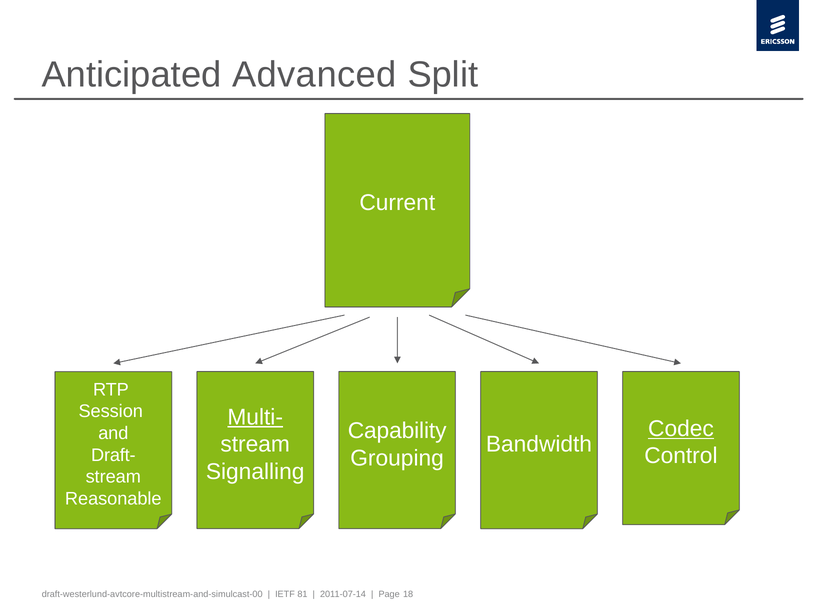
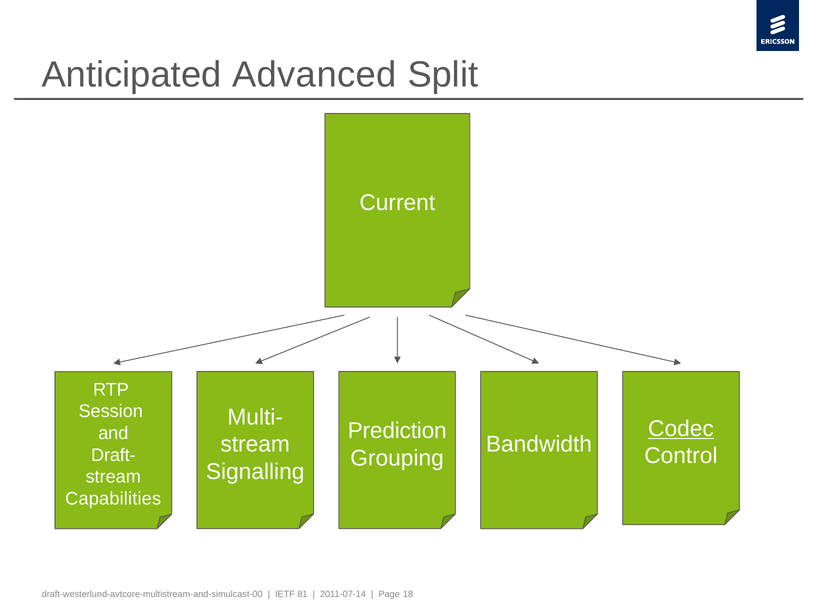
Multi- underline: present -> none
Capability: Capability -> Prediction
Reasonable: Reasonable -> Capabilities
